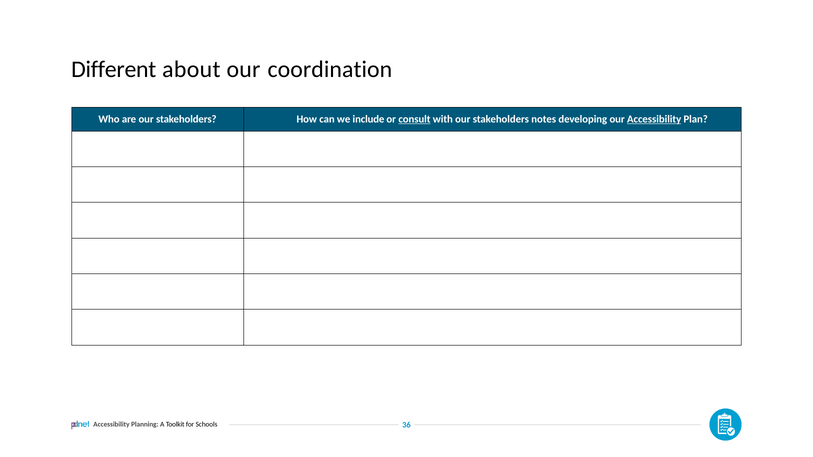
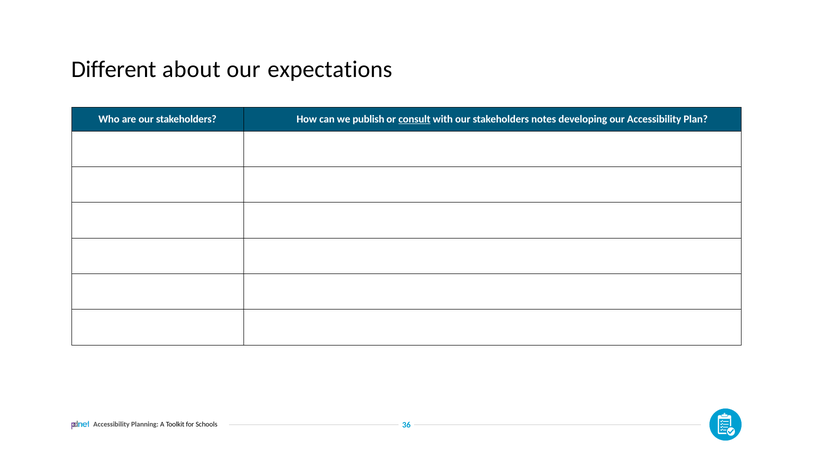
coordination: coordination -> expectations
include: include -> publish
Accessibility at (654, 119) underline: present -> none
